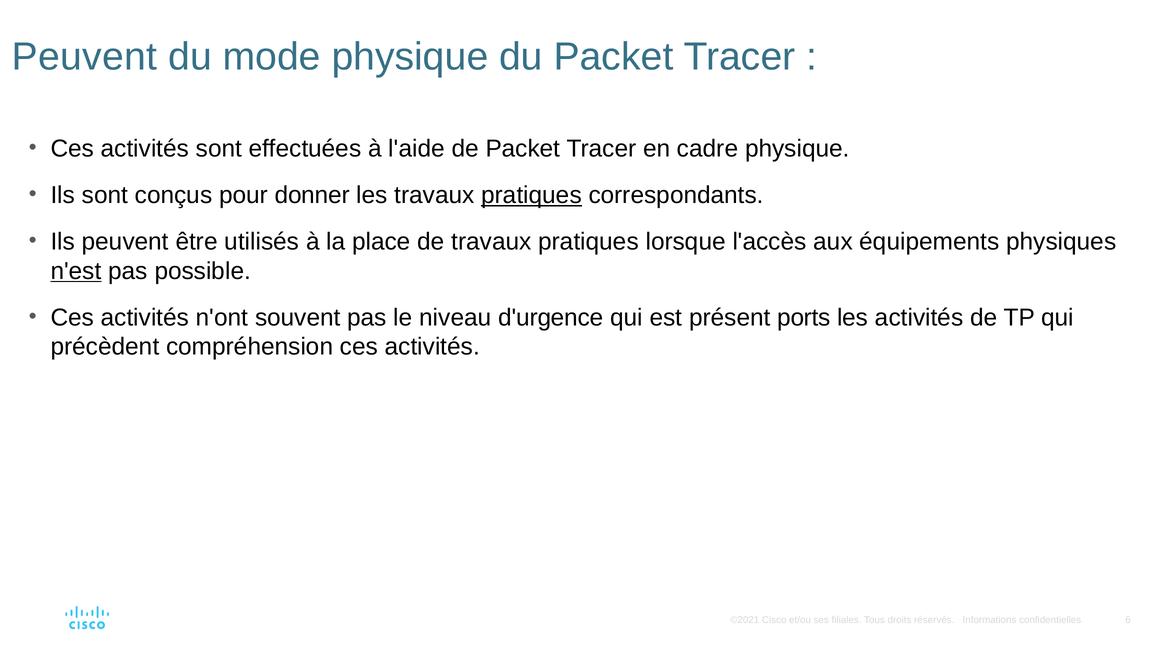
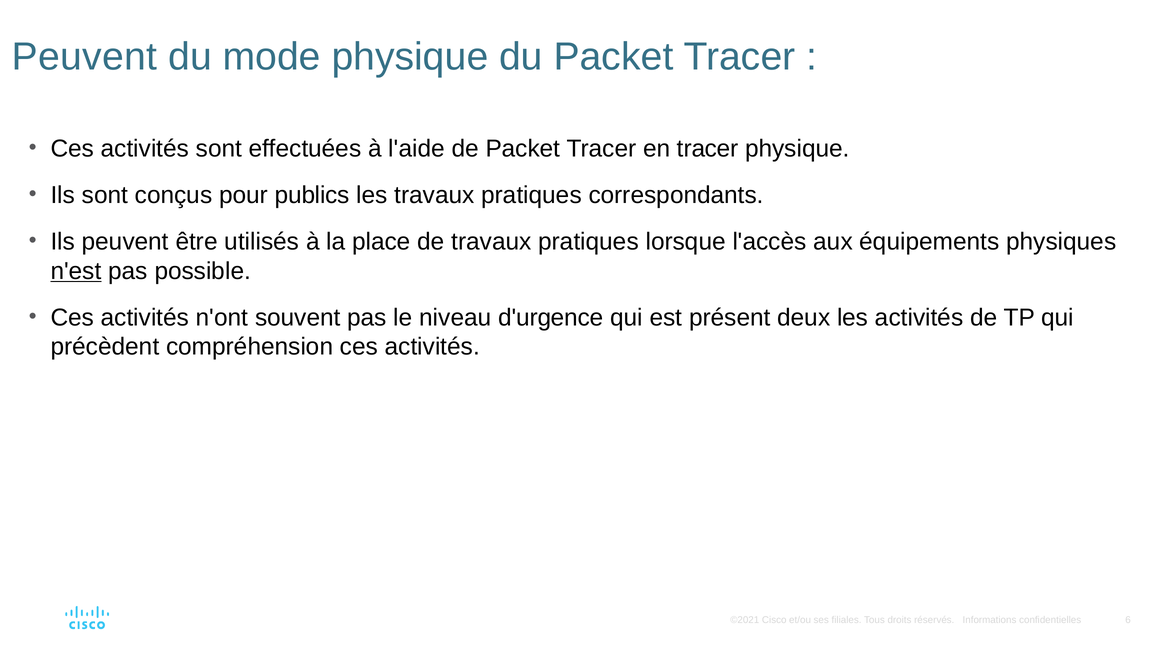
en cadre: cadre -> tracer
donner: donner -> publics
pratiques at (532, 195) underline: present -> none
ports: ports -> deux
